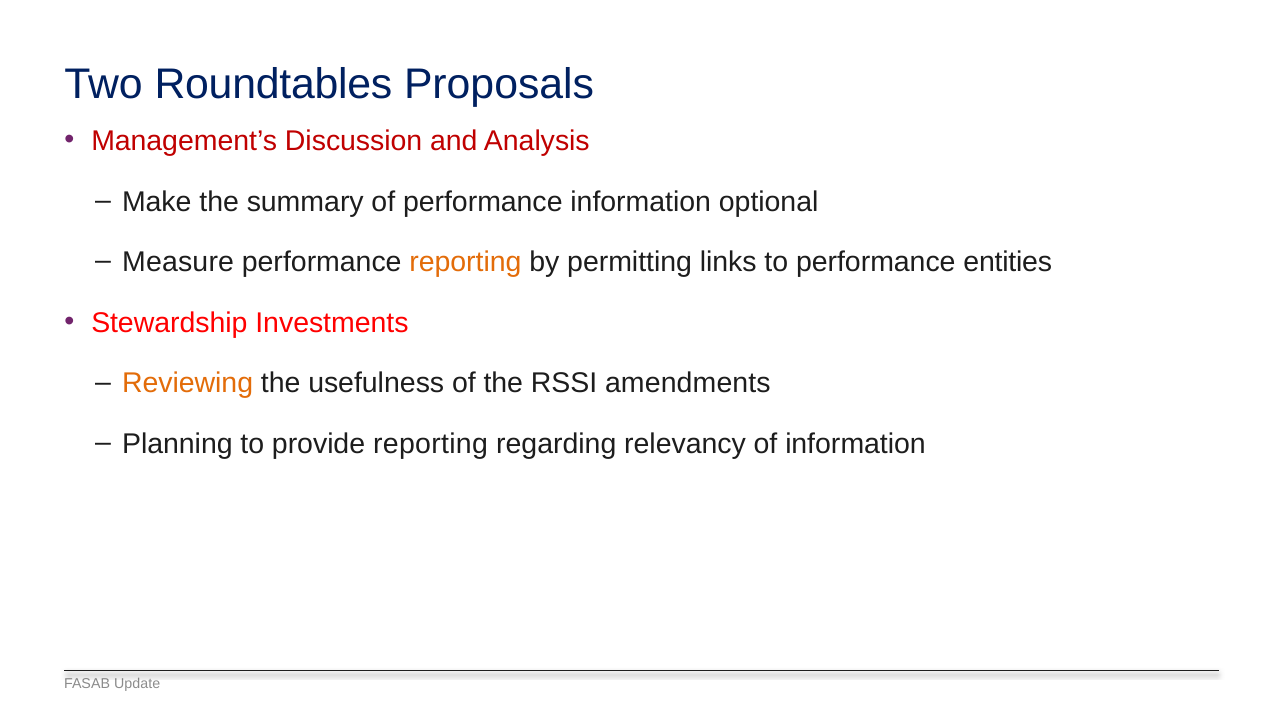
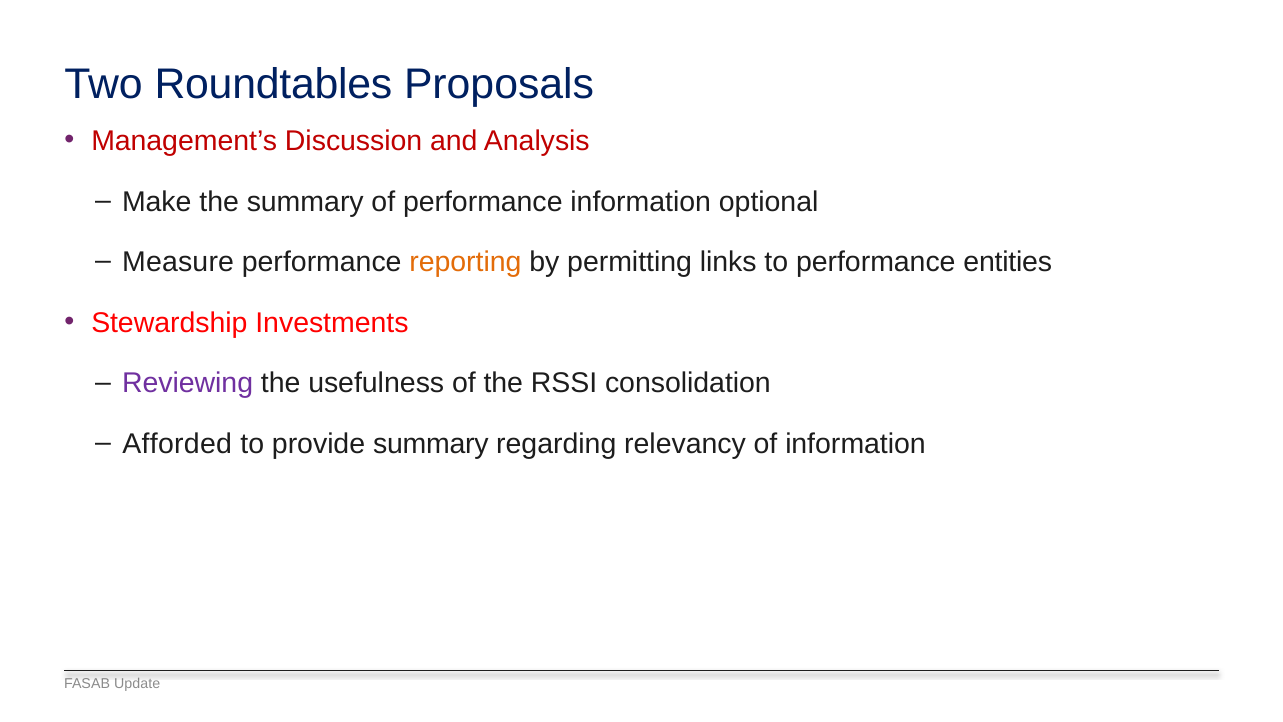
Reviewing colour: orange -> purple
amendments: amendments -> consolidation
Planning: Planning -> Afforded
provide reporting: reporting -> summary
